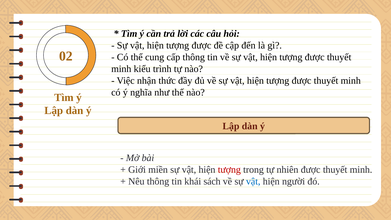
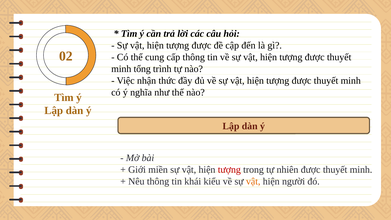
kiểu: kiểu -> tổng
sách: sách -> kiểu
vật at (253, 181) colour: blue -> orange
